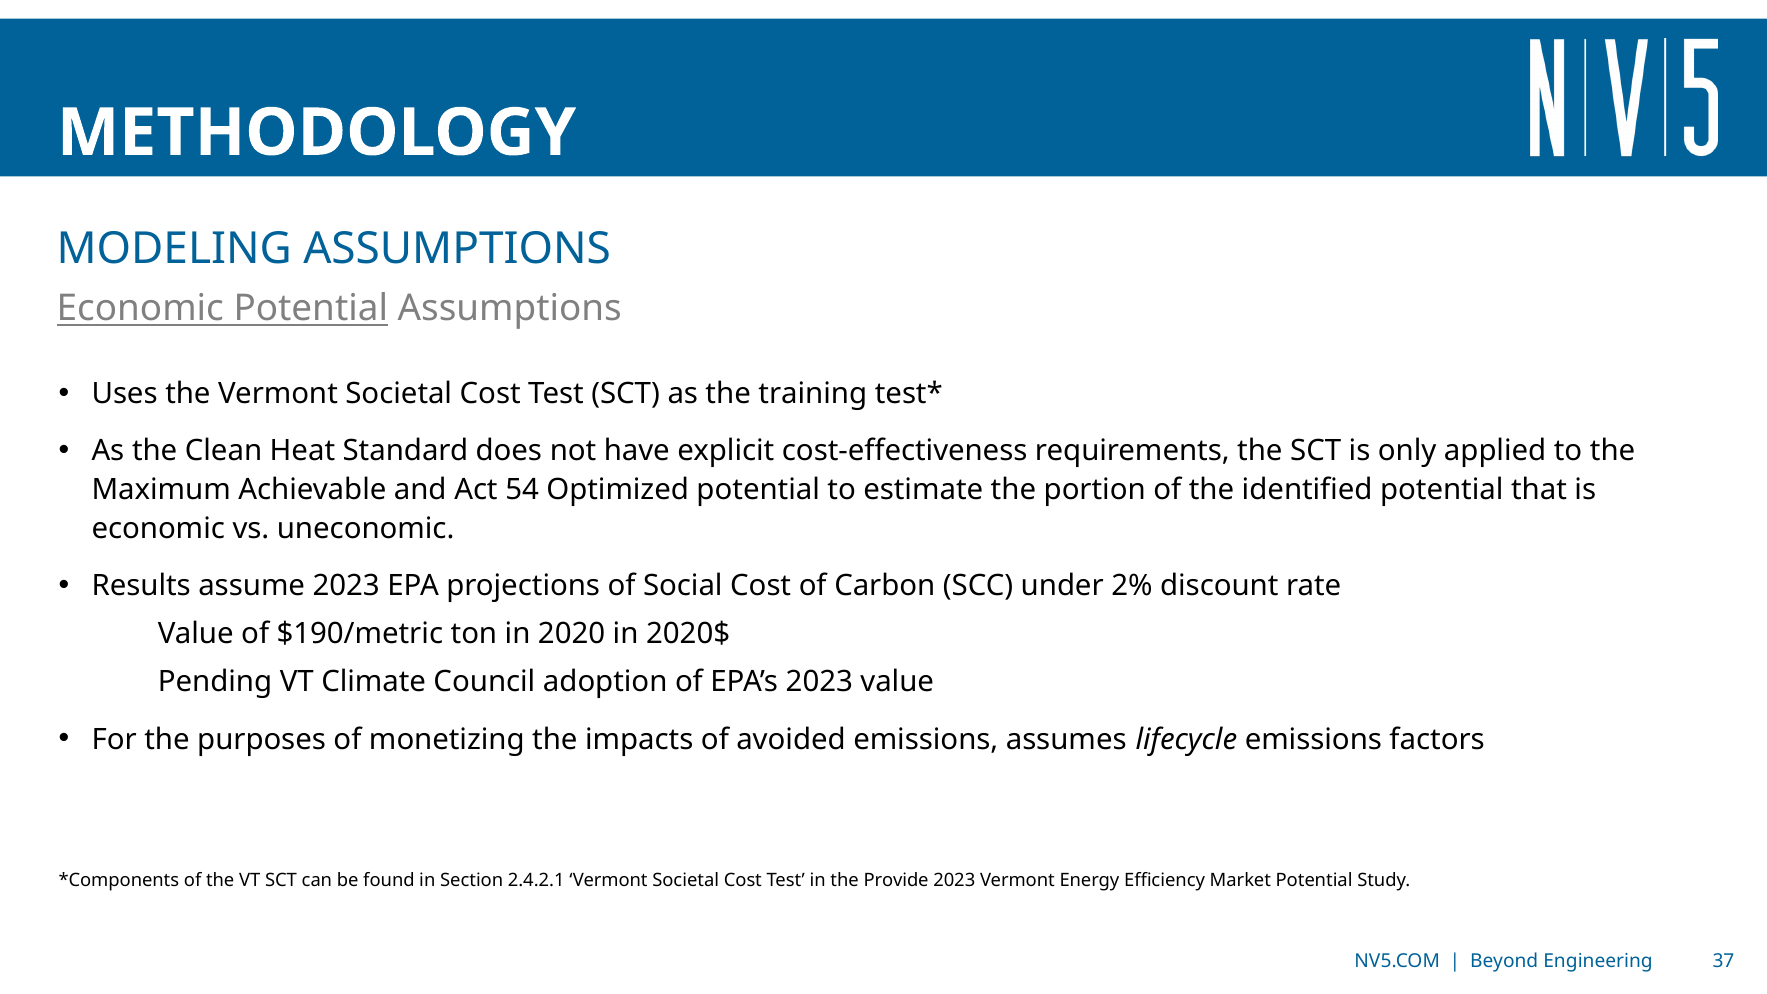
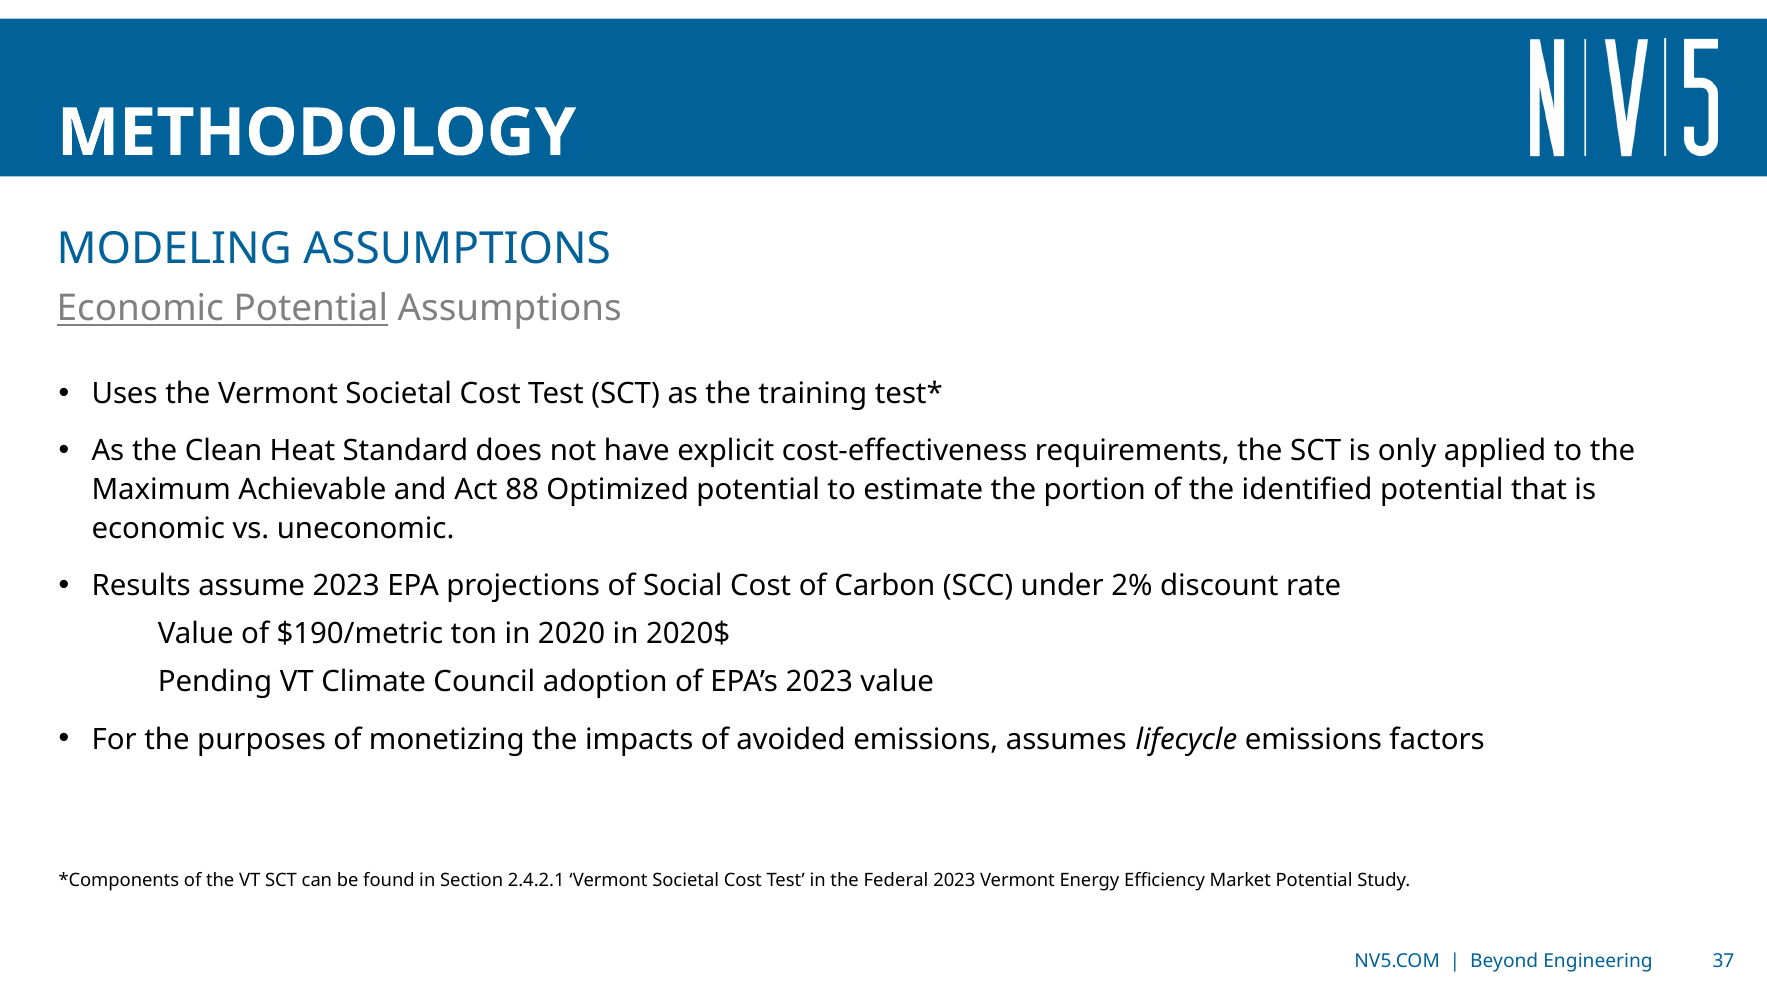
54: 54 -> 88
Provide: Provide -> Federal
